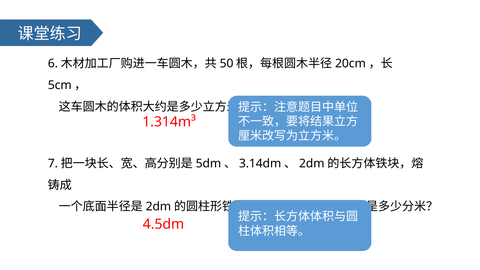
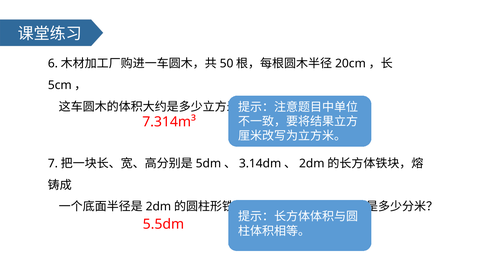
1.314m³: 1.314m³ -> 7.314m³
4.5dm: 4.5dm -> 5.5dm
